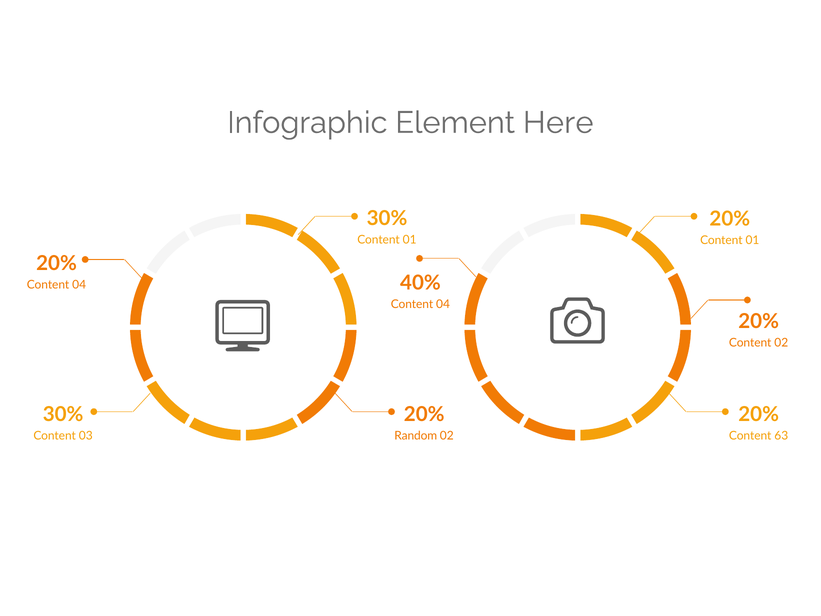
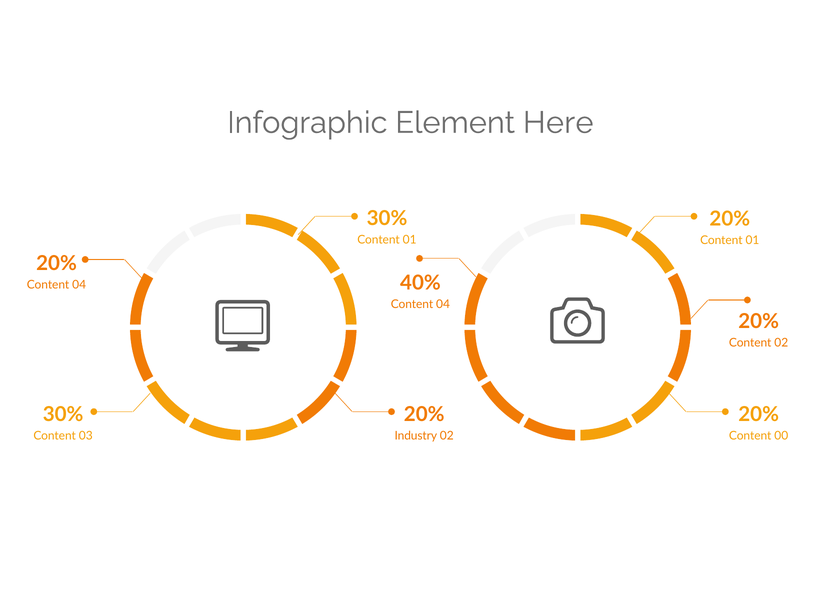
Random: Random -> Industry
63: 63 -> 00
